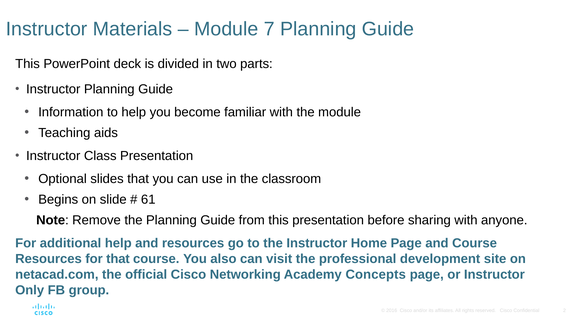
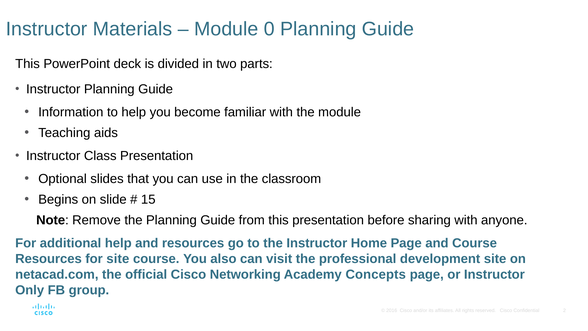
7: 7 -> 0
61: 61 -> 15
for that: that -> site
